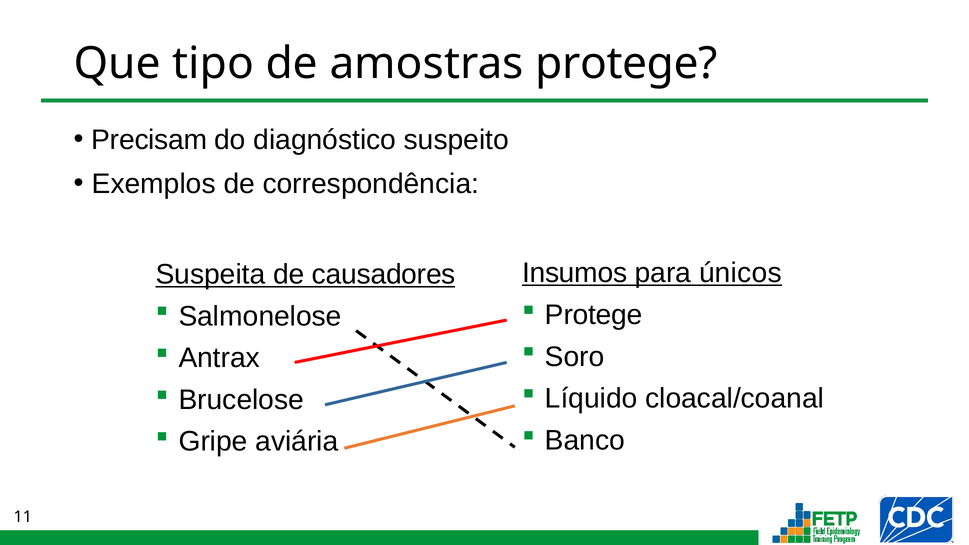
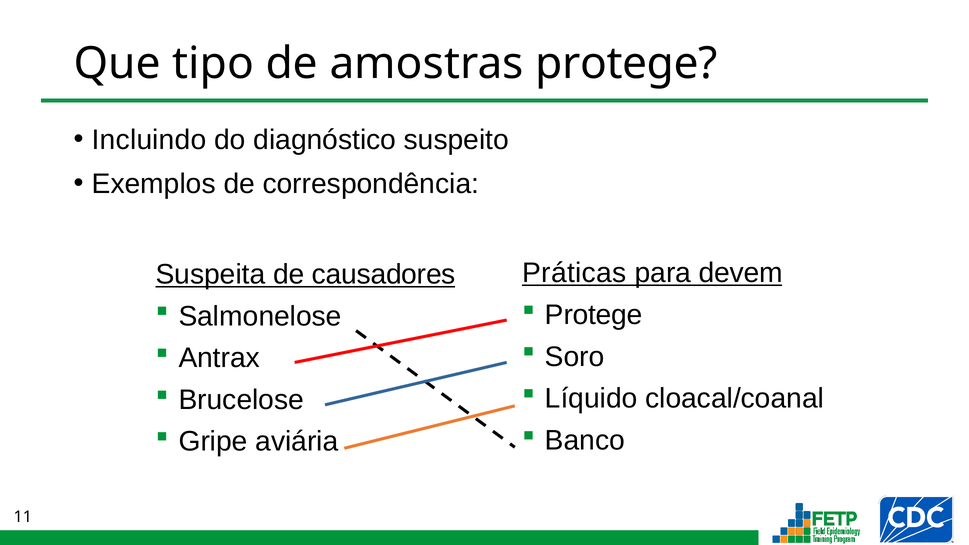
Precisam: Precisam -> Incluindo
Insumos: Insumos -> Práticas
únicos: únicos -> devem
